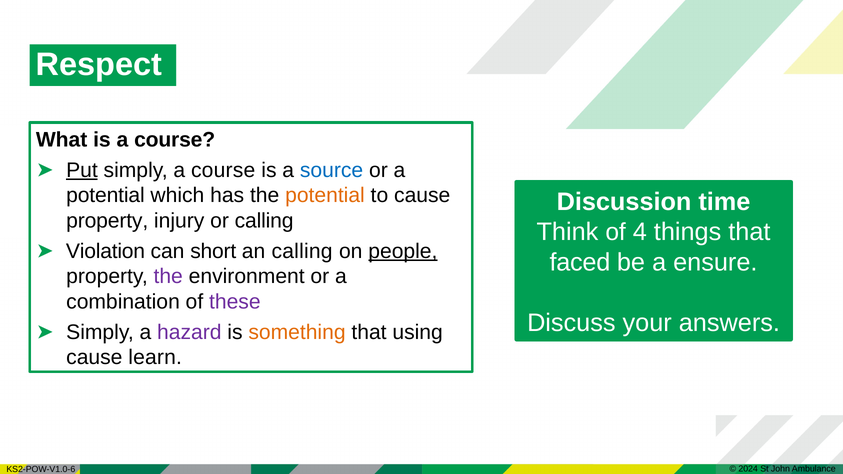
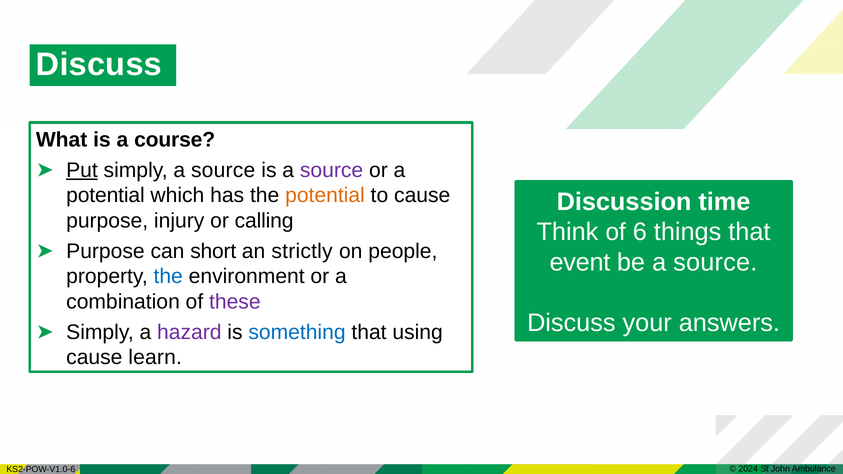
Respect at (99, 65): Respect -> Discuss
simply a course: course -> source
source at (332, 170) colour: blue -> purple
property at (107, 221): property -> purpose
4: 4 -> 6
Violation at (106, 251): Violation -> Purpose
an calling: calling -> strictly
people underline: present -> none
faced: faced -> event
be a ensure: ensure -> source
the at (168, 277) colour: purple -> blue
something colour: orange -> blue
